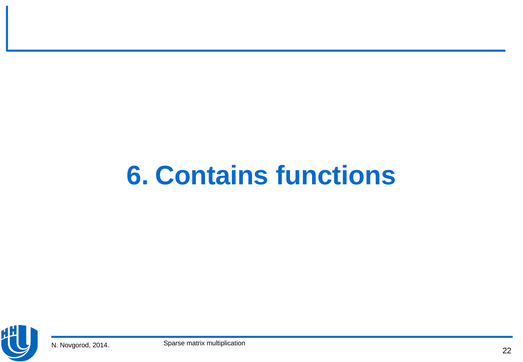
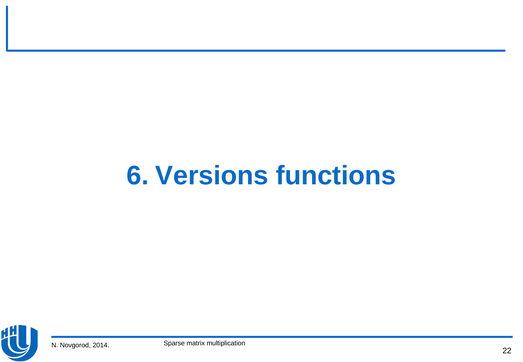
Contains: Contains -> Versions
